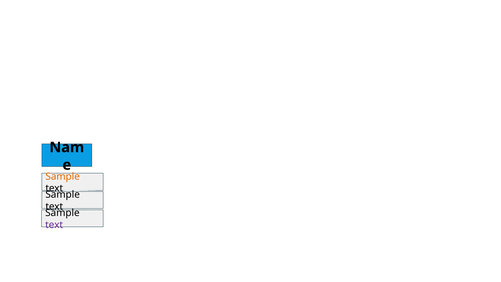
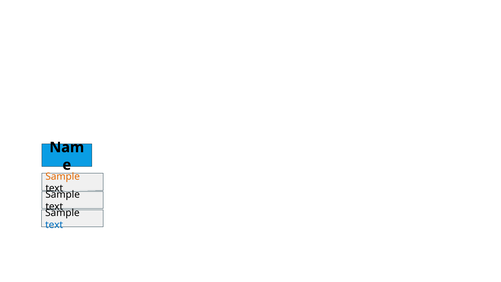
text at (54, 225) colour: purple -> blue
